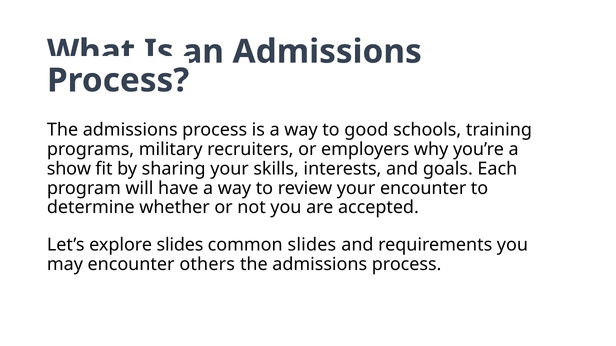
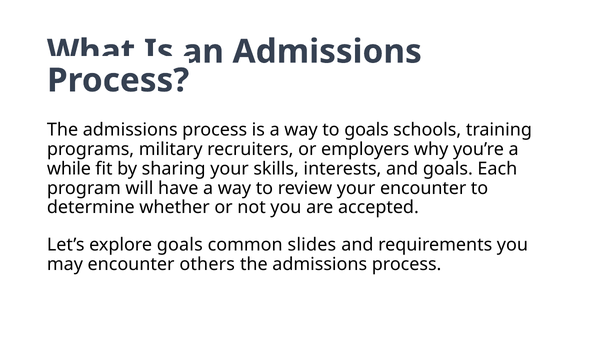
to good: good -> goals
show: show -> while
explore slides: slides -> goals
